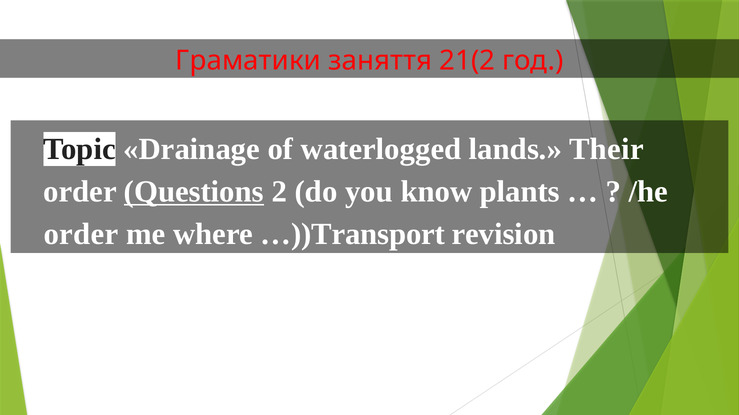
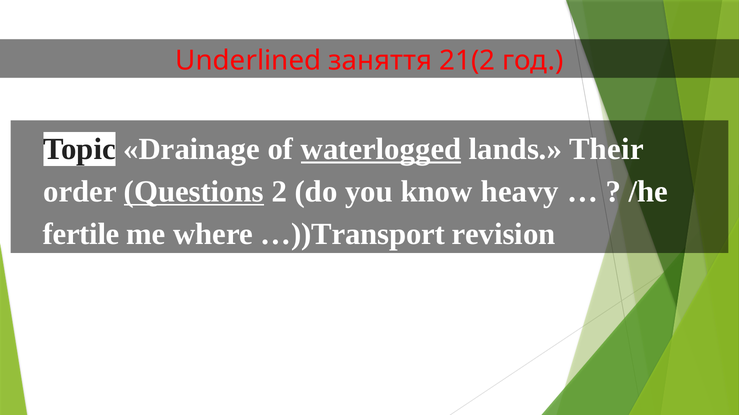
Граматики: Граматики -> Underlined
waterlogged underline: none -> present
plants: plants -> heavy
order at (81, 234): order -> fertile
